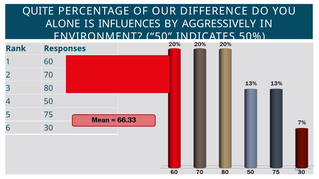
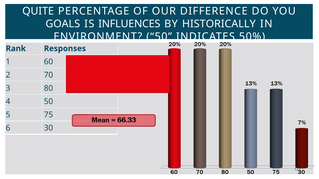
ALONE: ALONE -> GOALS
AGGRESSIVELY: AGGRESSIVELY -> HISTORICALLY
